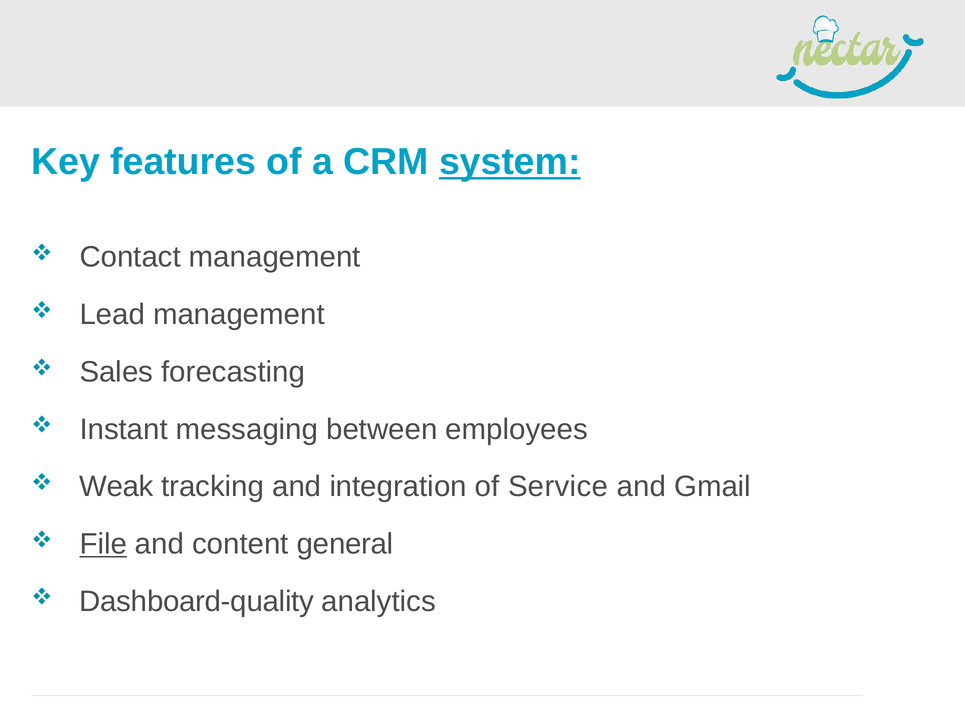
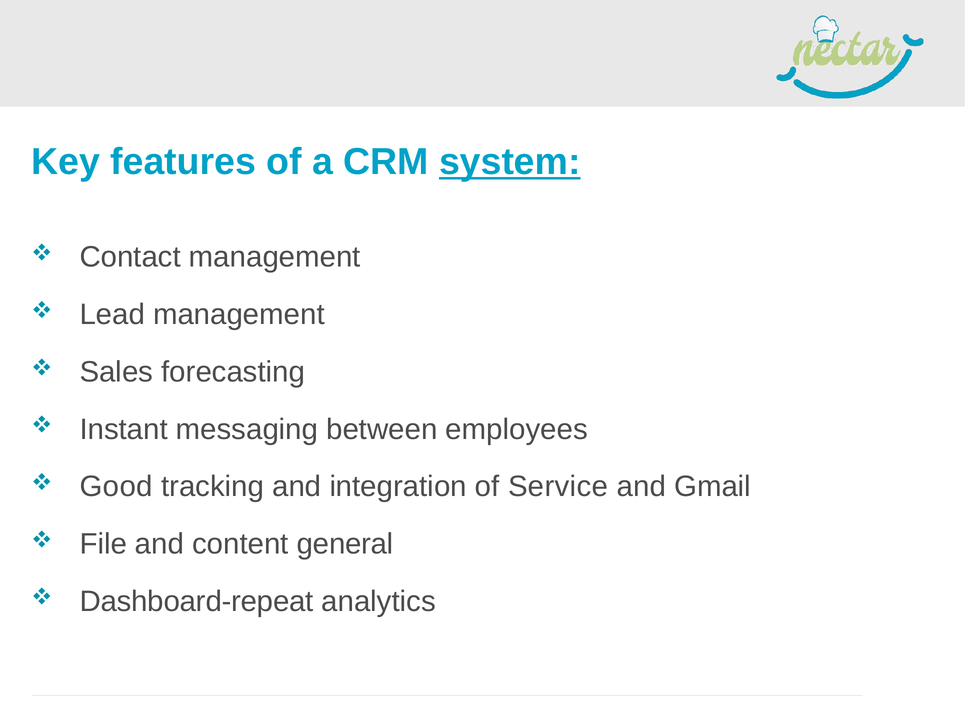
Weak: Weak -> Good
File underline: present -> none
Dashboard-quality: Dashboard-quality -> Dashboard-repeat
